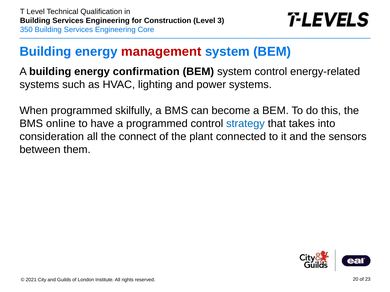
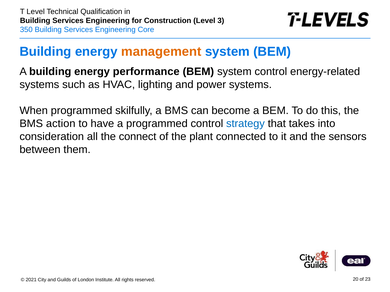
management colour: red -> orange
confirmation: confirmation -> performance
online: online -> action
